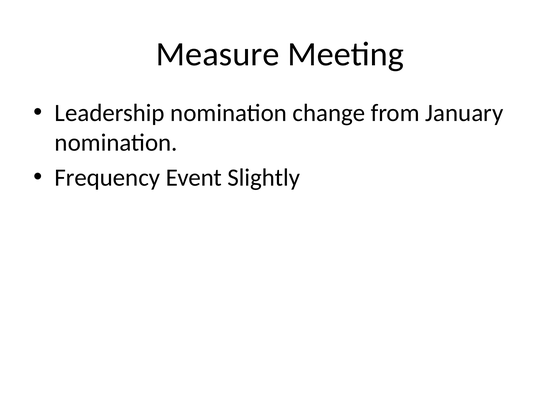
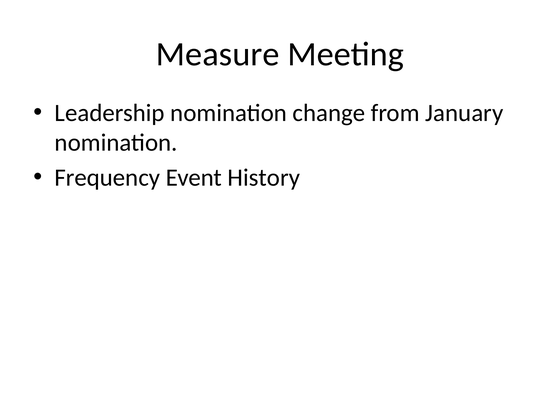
Slightly: Slightly -> History
